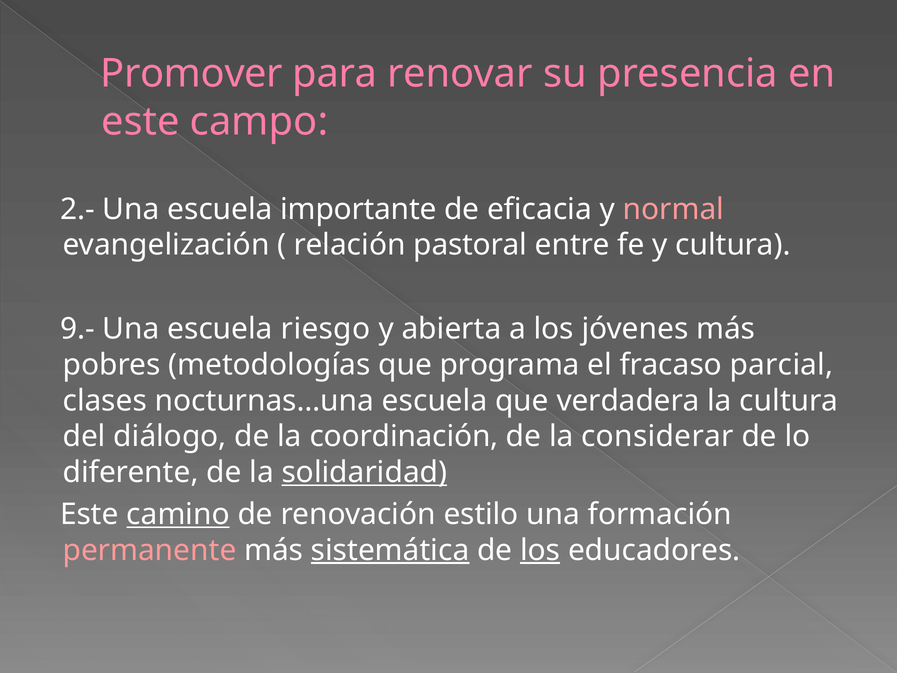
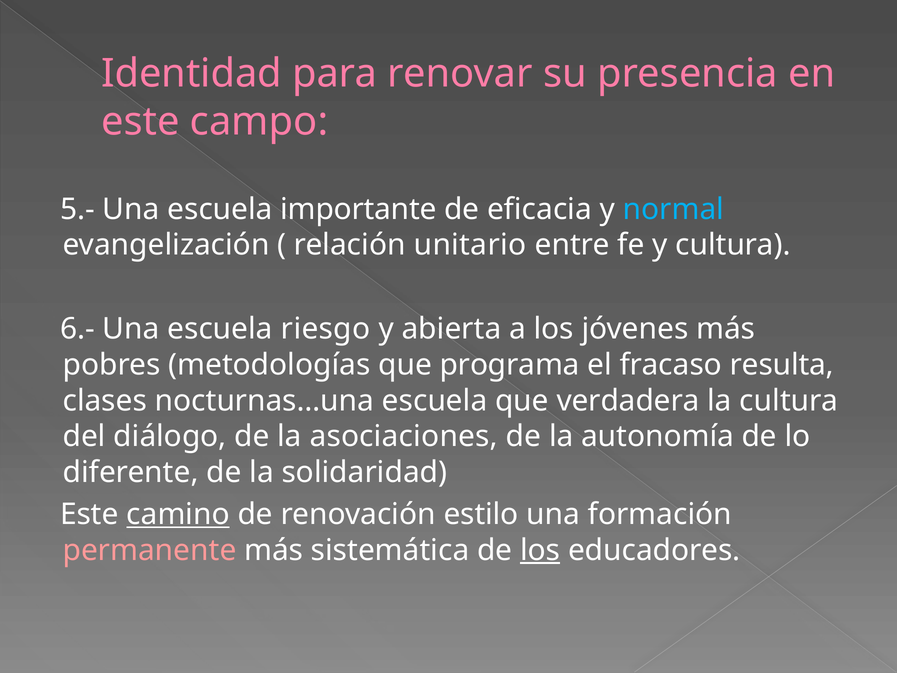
Promover: Promover -> Identidad
2.-: 2.- -> 5.-
normal colour: pink -> light blue
pastoral: pastoral -> unitario
9.-: 9.- -> 6.-
parcial: parcial -> resulta
coordinación: coordinación -> asociaciones
considerar: considerar -> autonomía
solidaridad underline: present -> none
sistemática underline: present -> none
